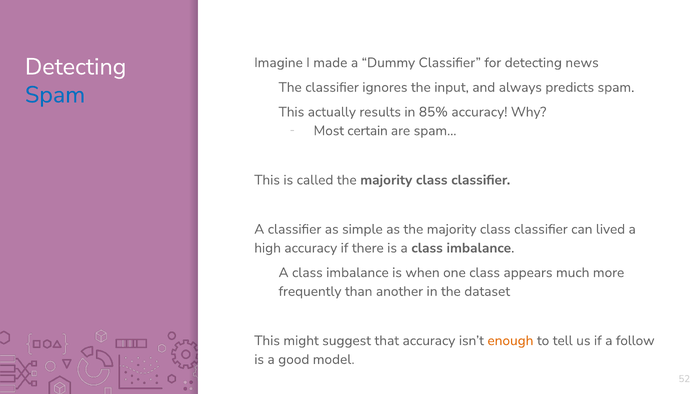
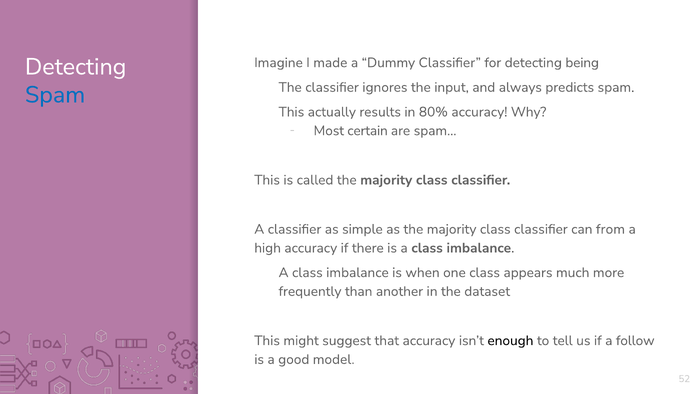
news: news -> being
85%: 85% -> 80%
lived: lived -> from
enough colour: orange -> black
